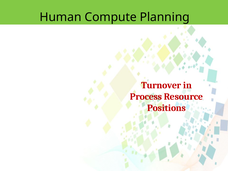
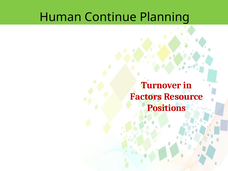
Compute: Compute -> Continue
Process: Process -> Factors
